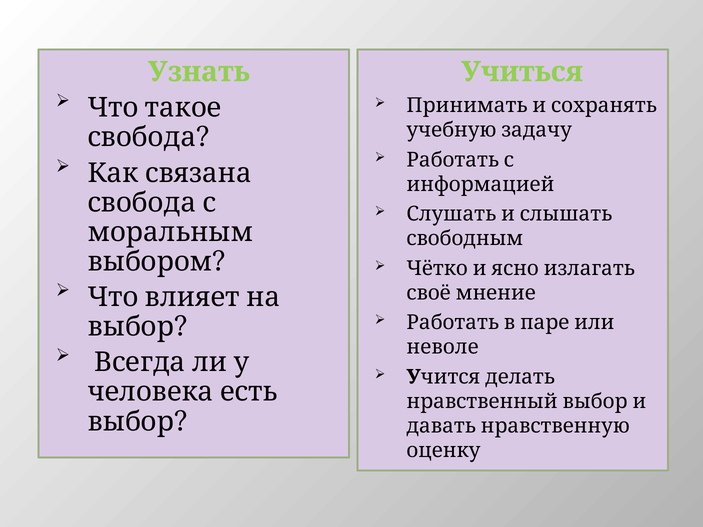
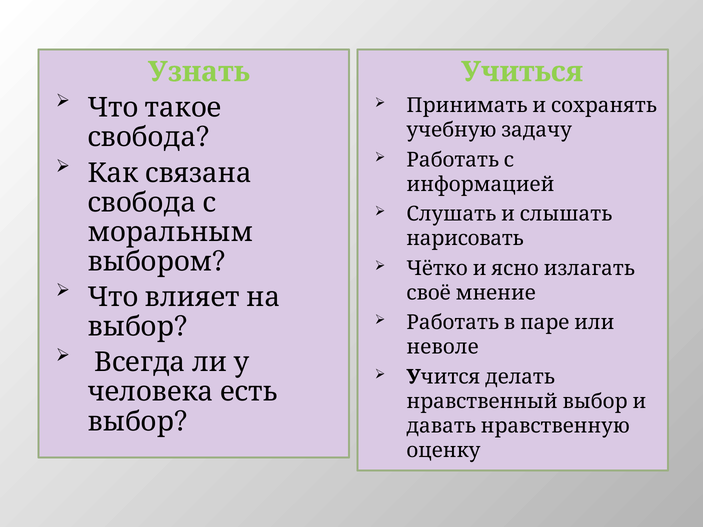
свободным: свободным -> нарисовать
